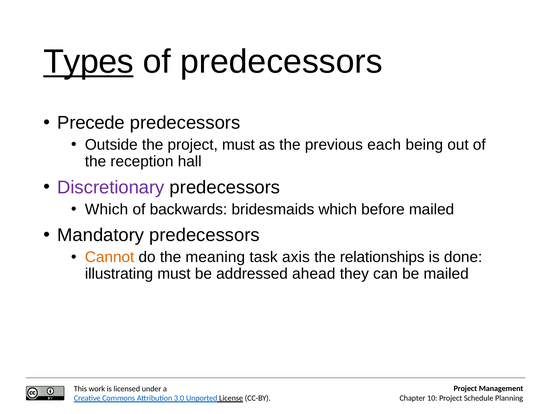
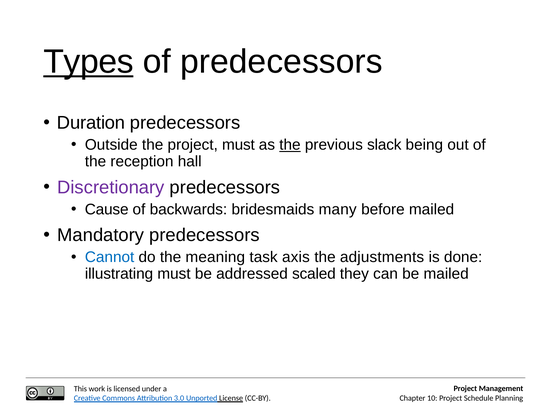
Precede: Precede -> Duration
the at (290, 145) underline: none -> present
each: each -> slack
Which at (107, 209): Which -> Cause
bridesmaids which: which -> many
Cannot colour: orange -> blue
relationships: relationships -> adjustments
ahead: ahead -> scaled
